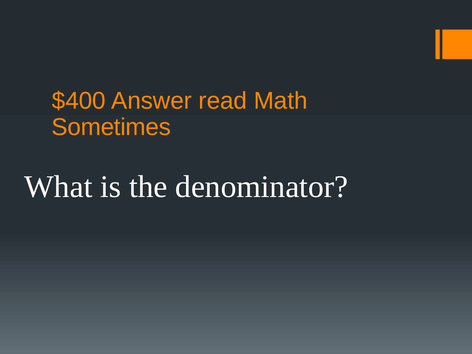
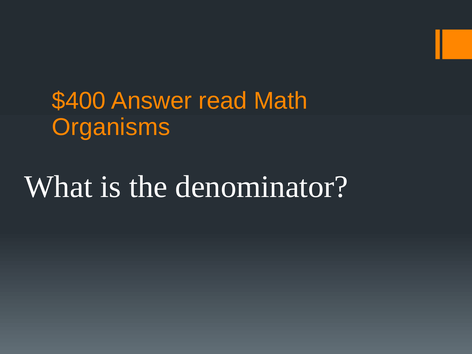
Sometimes: Sometimes -> Organisms
